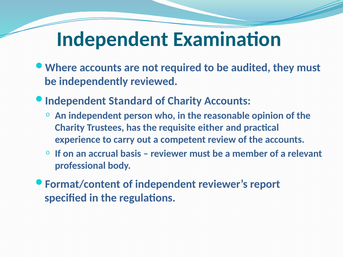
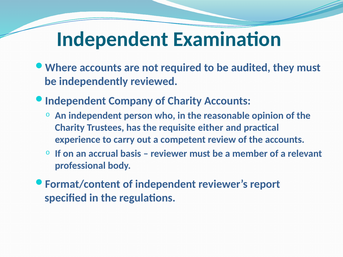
Standard: Standard -> Company
